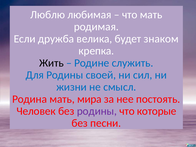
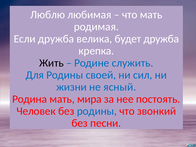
будет знаком: знаком -> дружба
смысл: смысл -> ясный
родины at (97, 111) colour: purple -> blue
которые: которые -> звонкий
